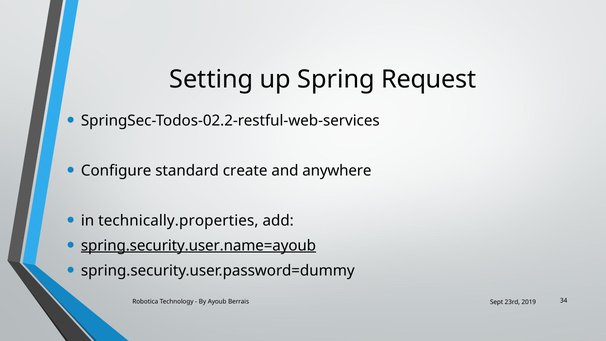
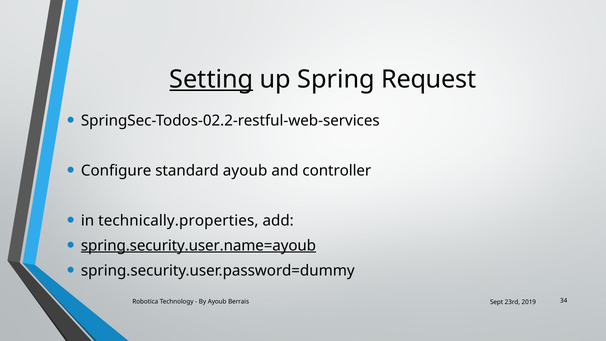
Setting underline: none -> present
standard create: create -> ayoub
anywhere: anywhere -> controller
